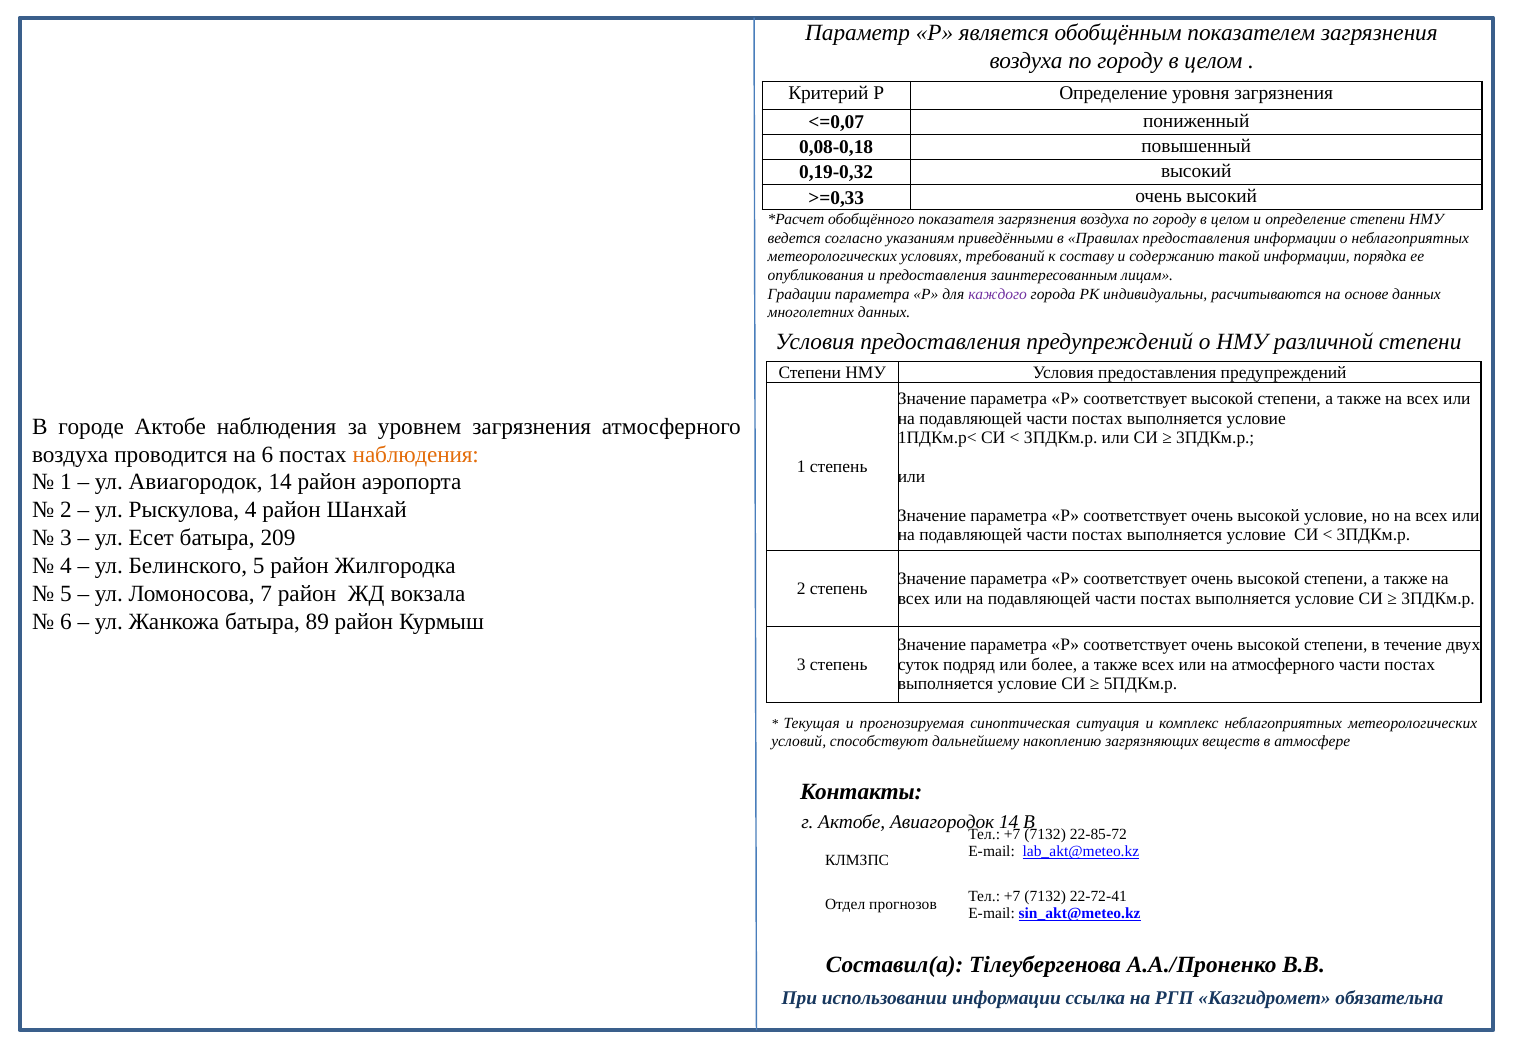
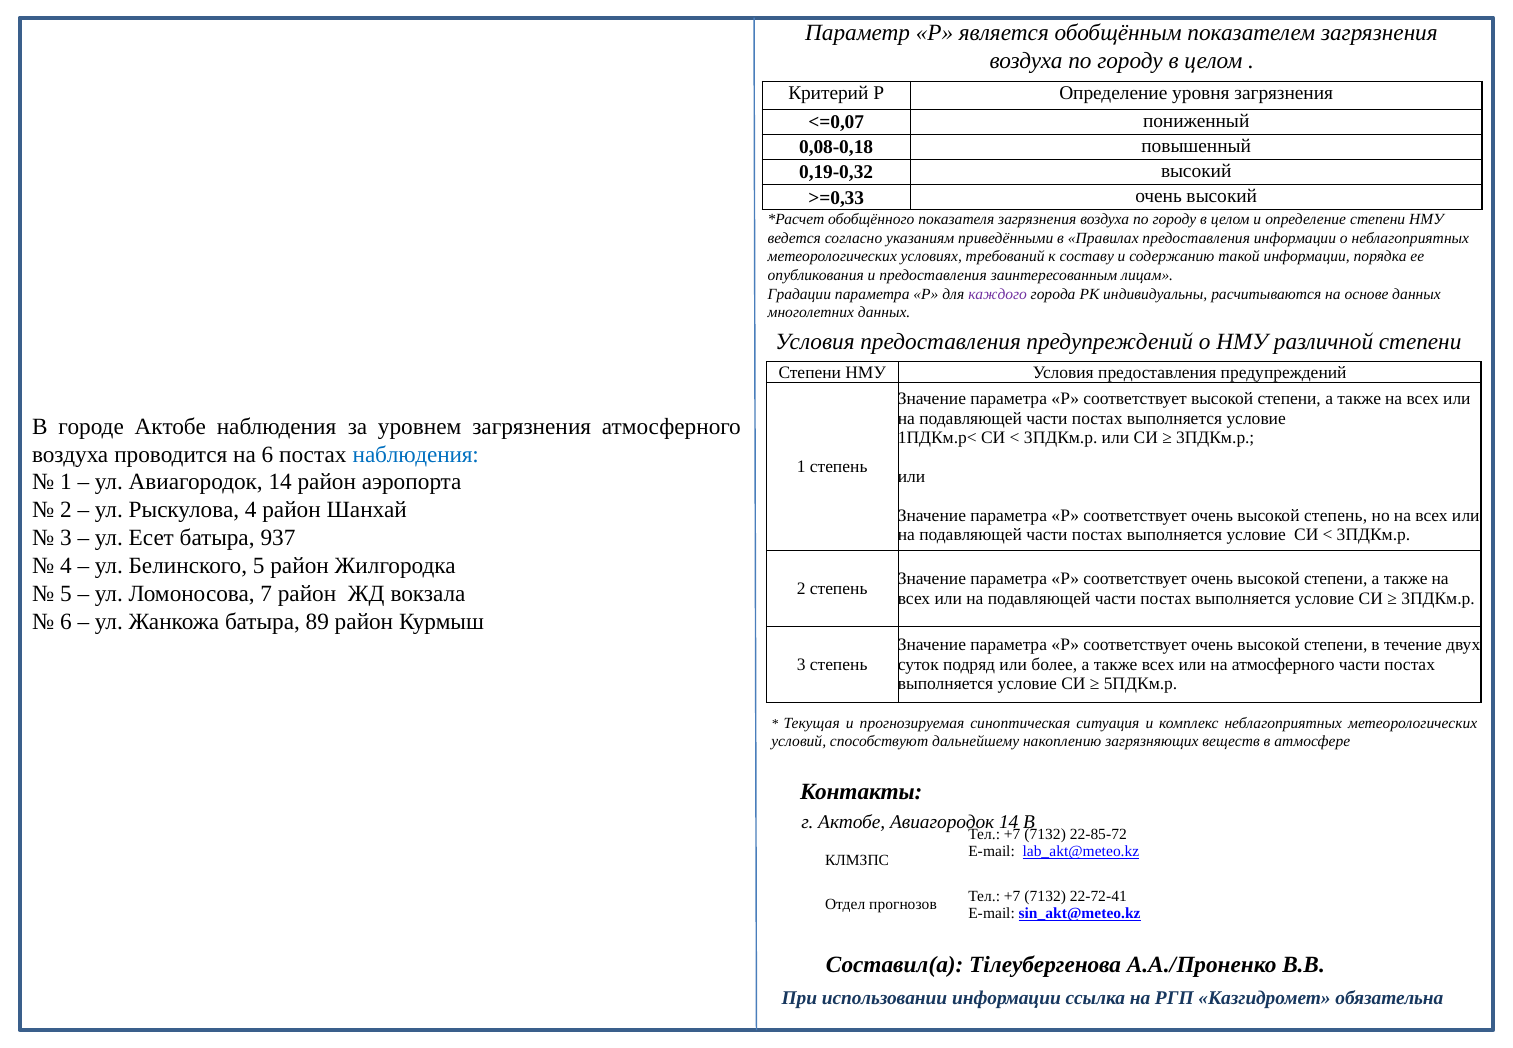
наблюдения at (416, 454) colour: orange -> blue
высокой условие: условие -> степень
209: 209 -> 937
